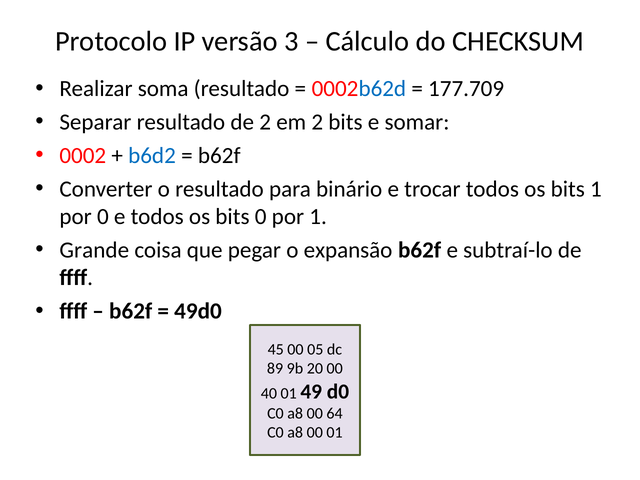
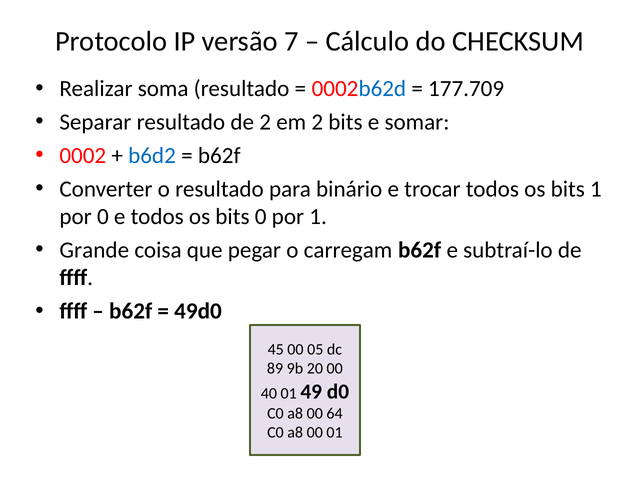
3: 3 -> 7
expansão: expansão -> carregam
